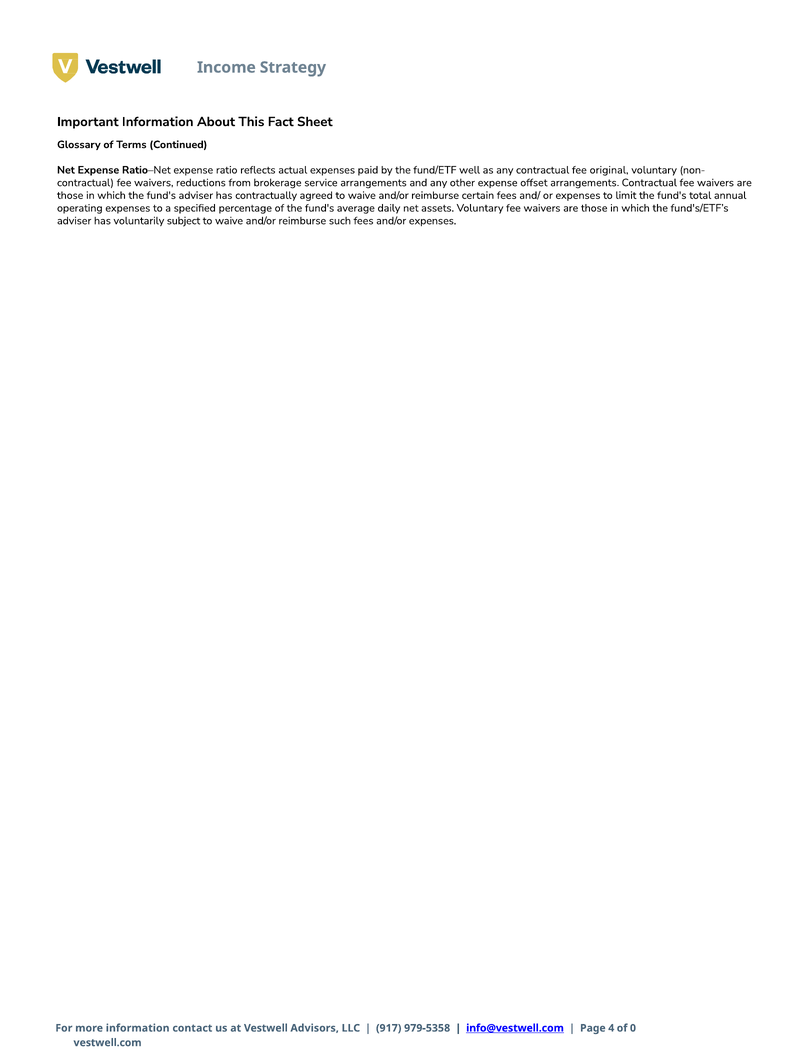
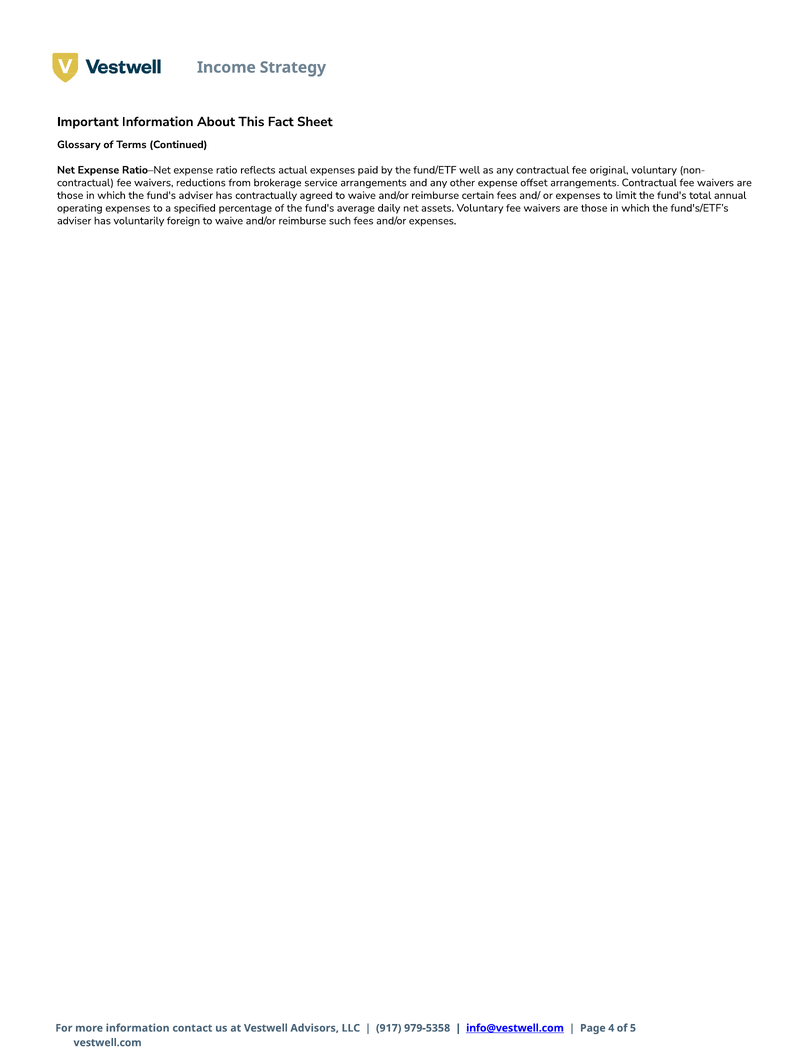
subject: subject -> foreign
0: 0 -> 5
